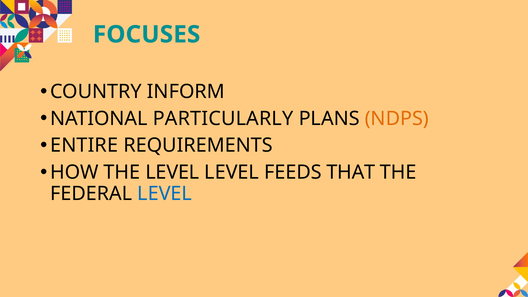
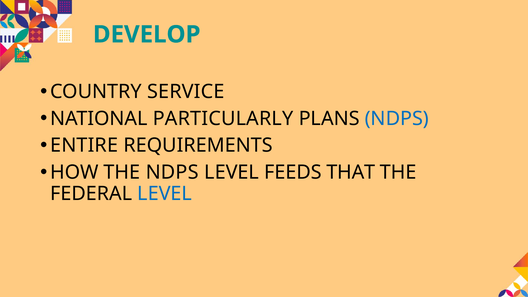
FOCUSES: FOCUSES -> DEVELOP
INFORM: INFORM -> SERVICE
NDPS at (397, 119) colour: orange -> blue
THE LEVEL: LEVEL -> NDPS
